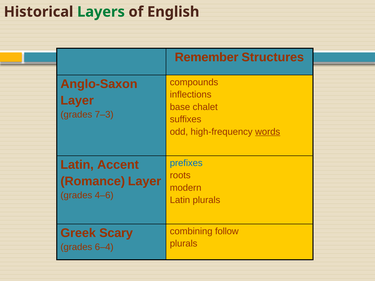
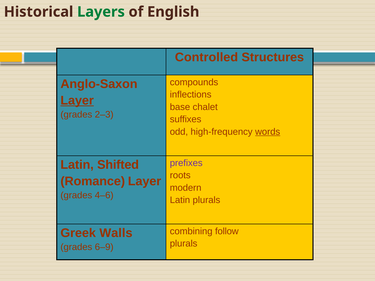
Remember: Remember -> Controlled
Layer at (77, 101) underline: none -> present
7–3: 7–3 -> 2–3
prefixes colour: blue -> purple
Accent: Accent -> Shifted
Scary: Scary -> Walls
6–4: 6–4 -> 6–9
